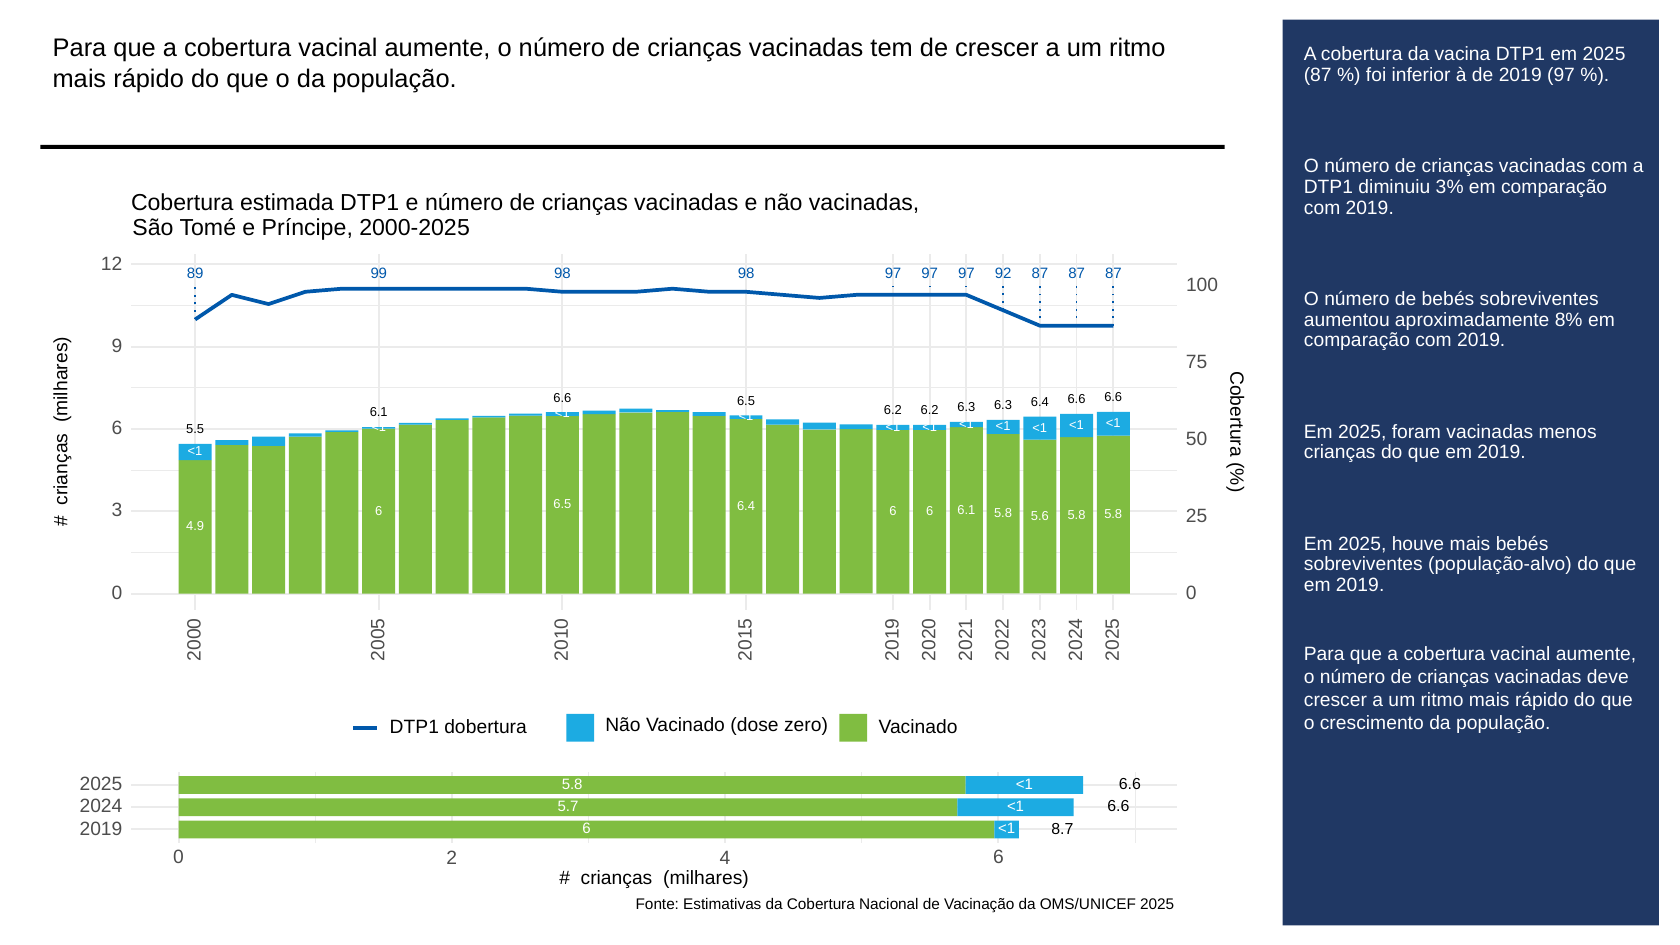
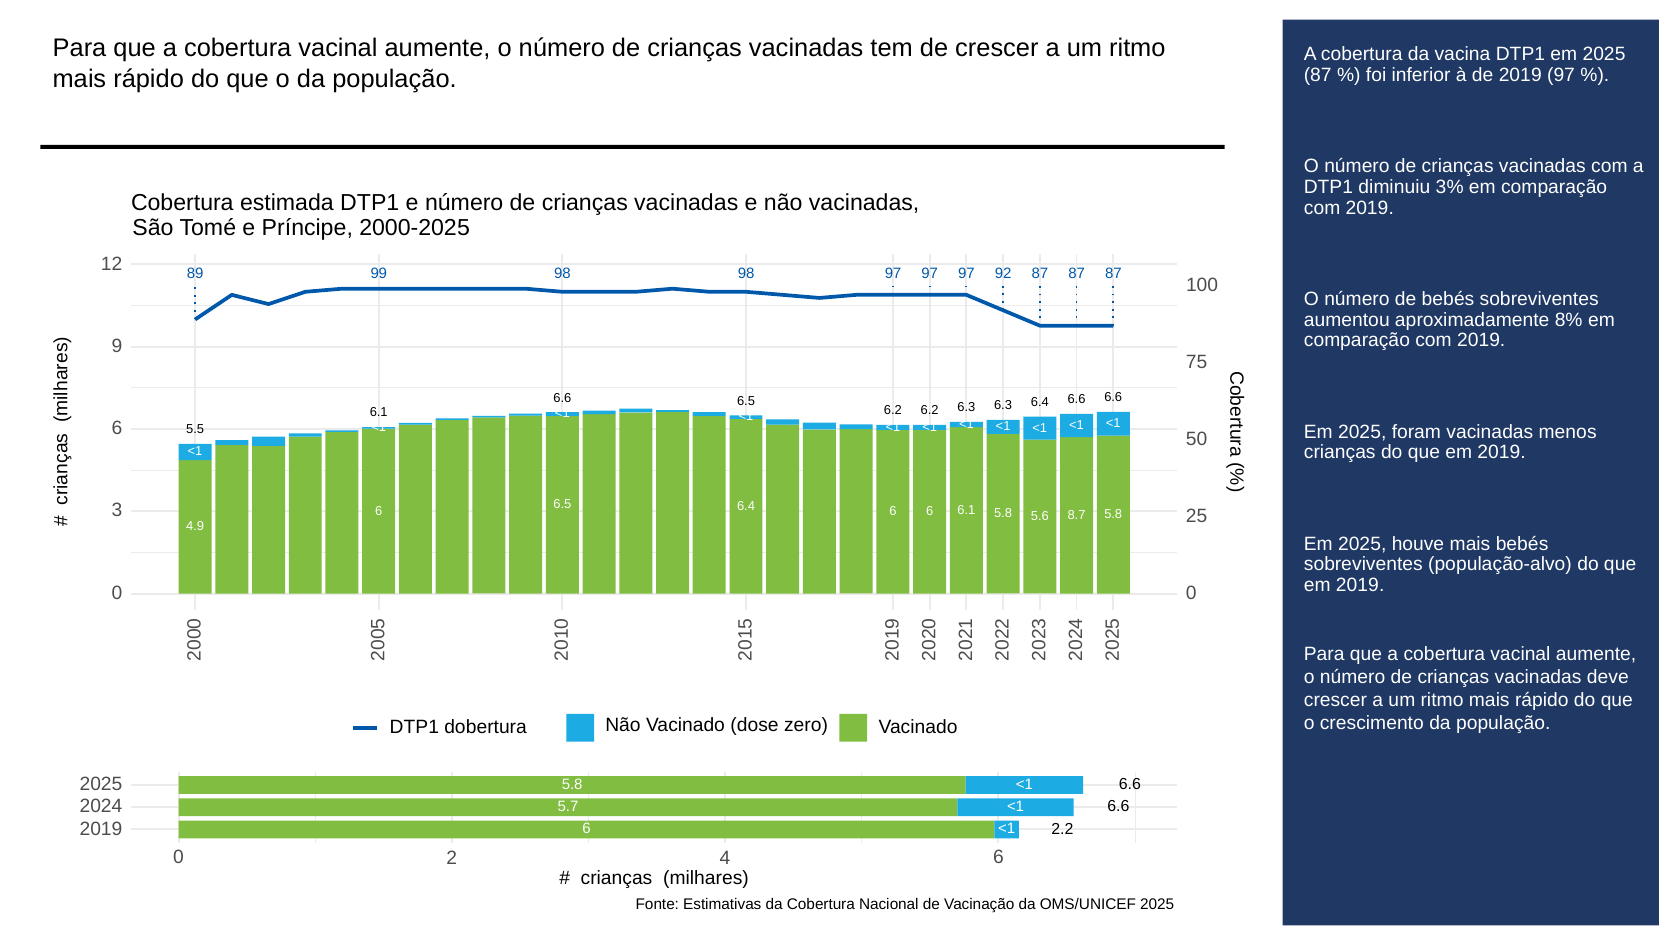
5.8 at (1077, 515): 5.8 -> 8.7
8.7: 8.7 -> 2.2
